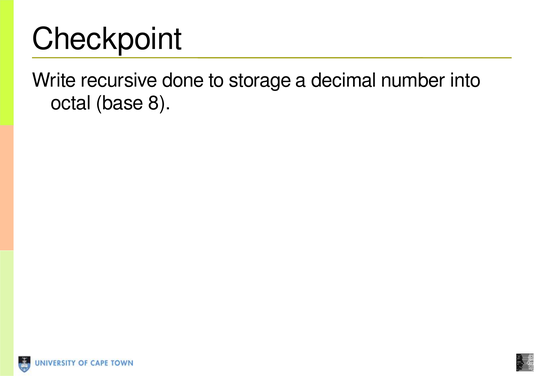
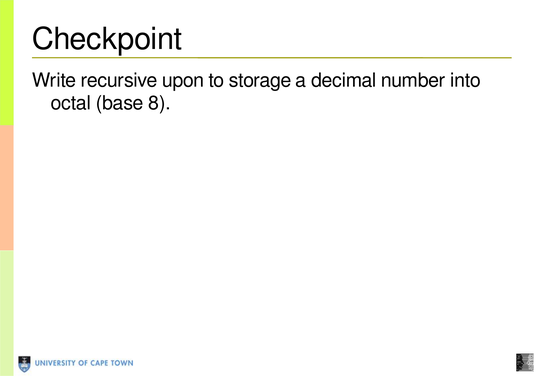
done: done -> upon
